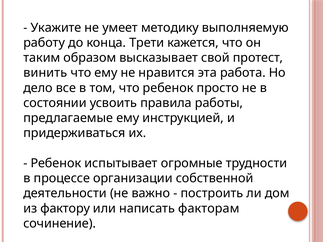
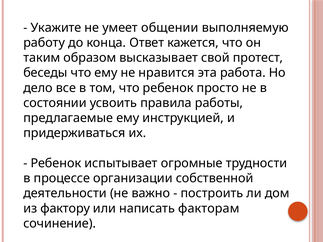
методику: методику -> общении
Трети: Трети -> Ответ
винить: винить -> беседы
